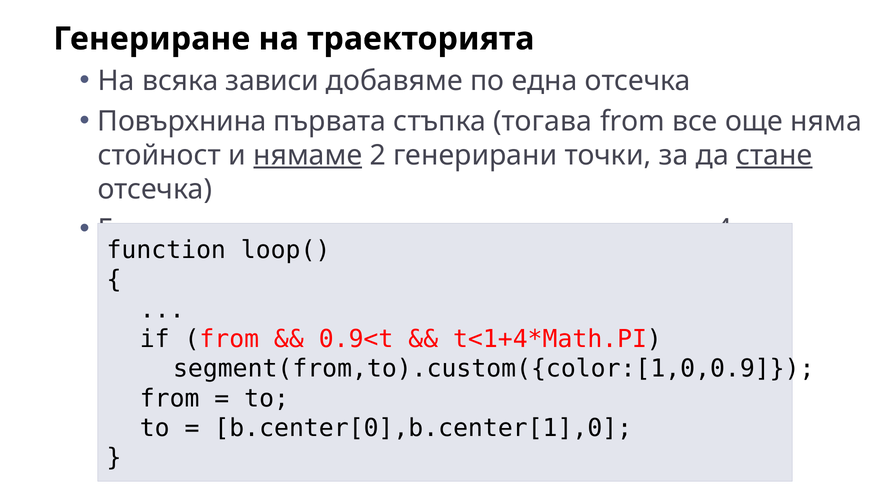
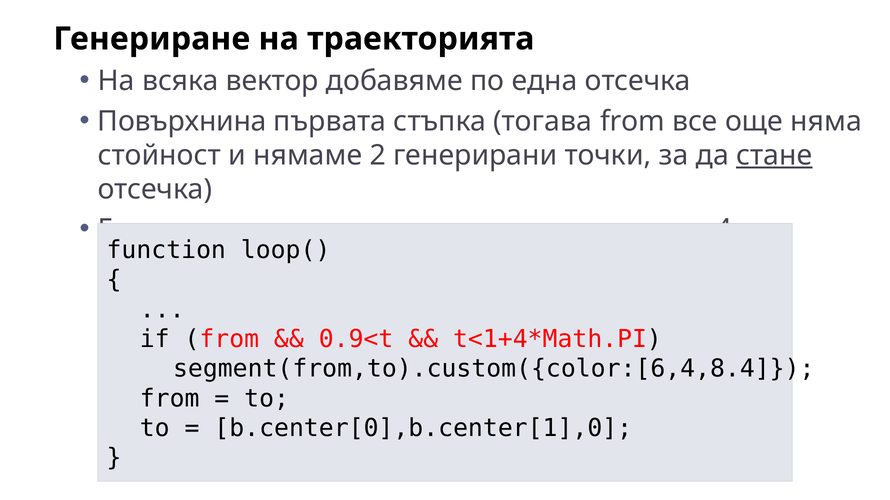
зависи: зависи -> вектор
нямаме underline: present -> none
segment(from,to).custom({color:[1,0,0.9: segment(from,to).custom({color:[1,0,0.9 -> segment(from,to).custom({color:[6,4,8.4
